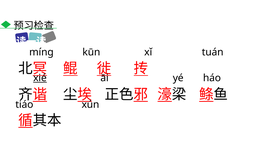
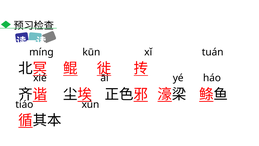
xié underline: present -> none
